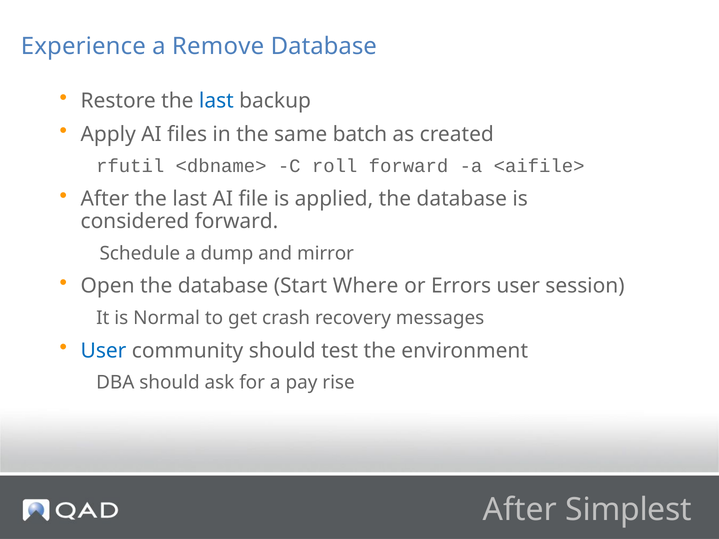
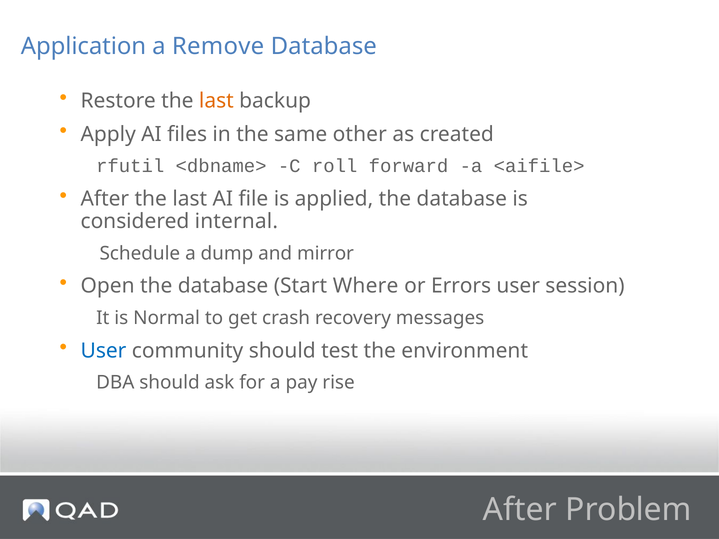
Experience: Experience -> Application
last at (216, 101) colour: blue -> orange
batch: batch -> other
considered forward: forward -> internal
Simplest: Simplest -> Problem
